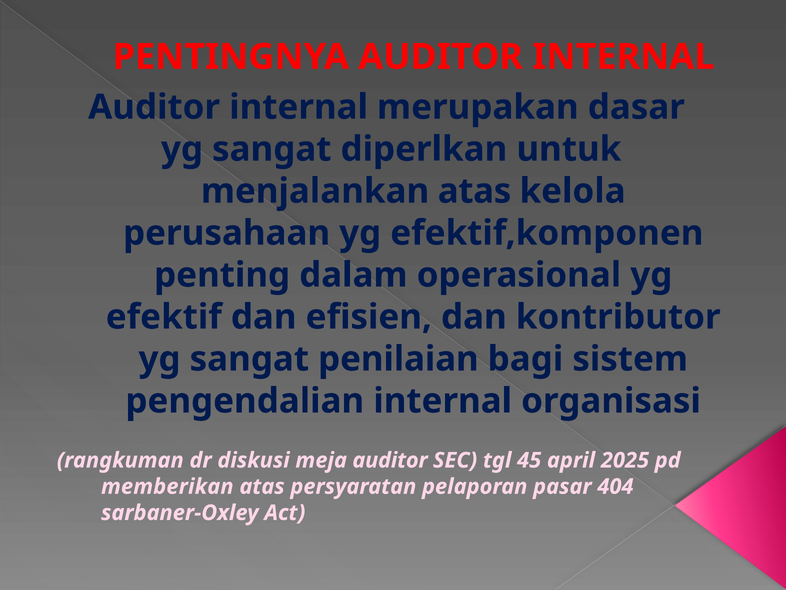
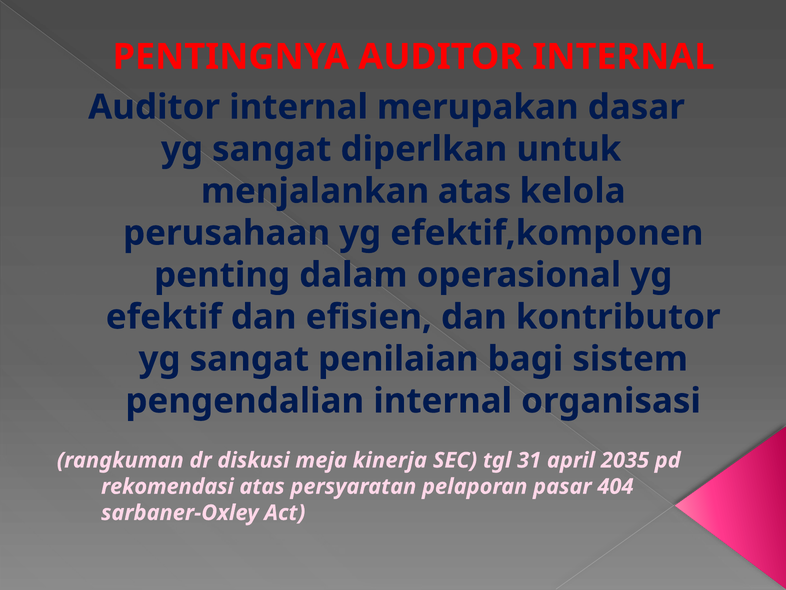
meja auditor: auditor -> kinerja
45: 45 -> 31
2025: 2025 -> 2035
memberikan: memberikan -> rekomendasi
